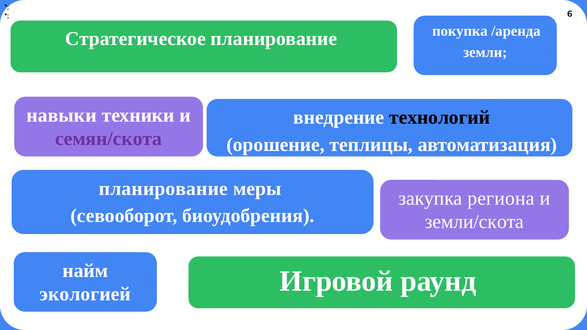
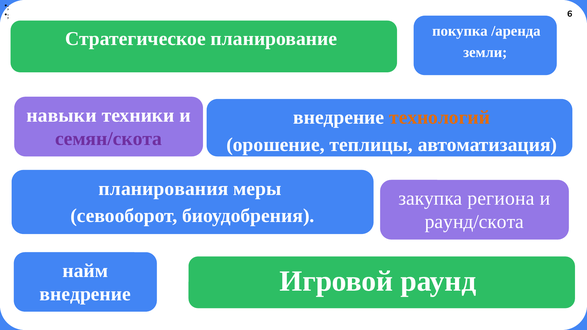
технологий colour: black -> orange
планирование at (163, 189): планирование -> планирования
земли/скота: земли/скота -> раунд/скота
экологией at (85, 294): экологией -> внедрение
